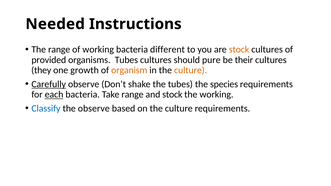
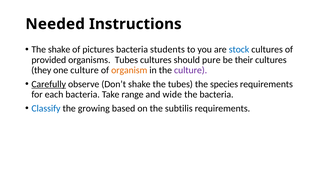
The range: range -> shake
of working: working -> pictures
different: different -> students
stock at (239, 50) colour: orange -> blue
one growth: growth -> culture
culture at (191, 70) colour: orange -> purple
each underline: present -> none
and stock: stock -> wide
the working: working -> bacteria
the observe: observe -> growing
on the culture: culture -> subtilis
